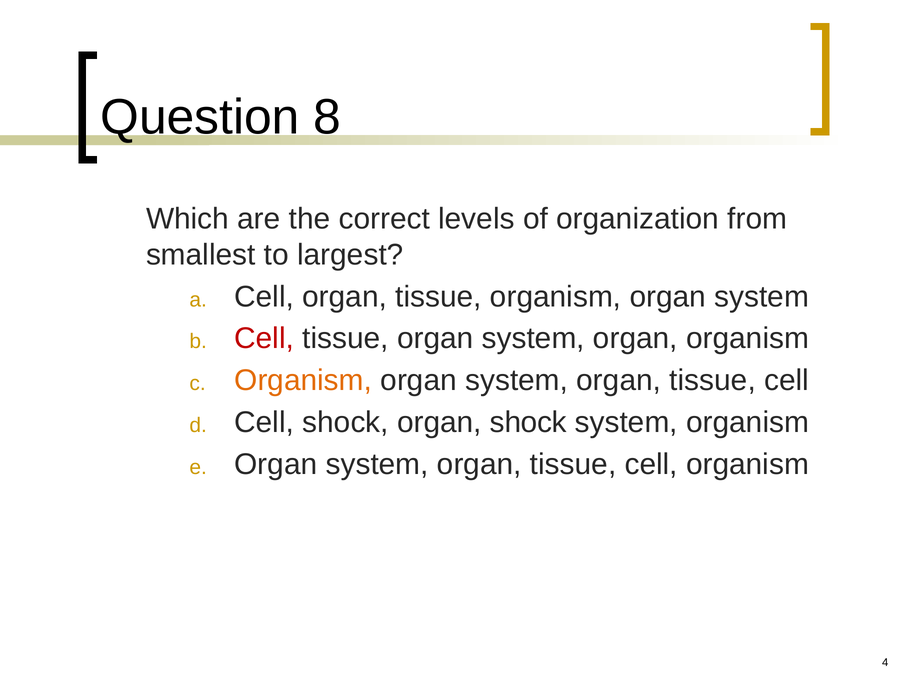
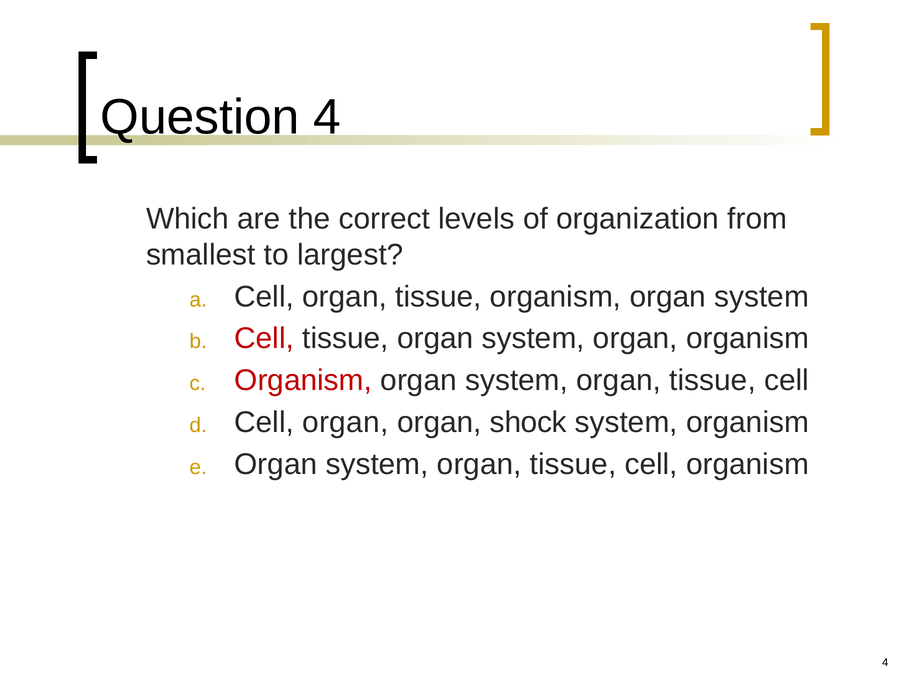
Question 8: 8 -> 4
Organism at (303, 380) colour: orange -> red
shock at (346, 422): shock -> organ
